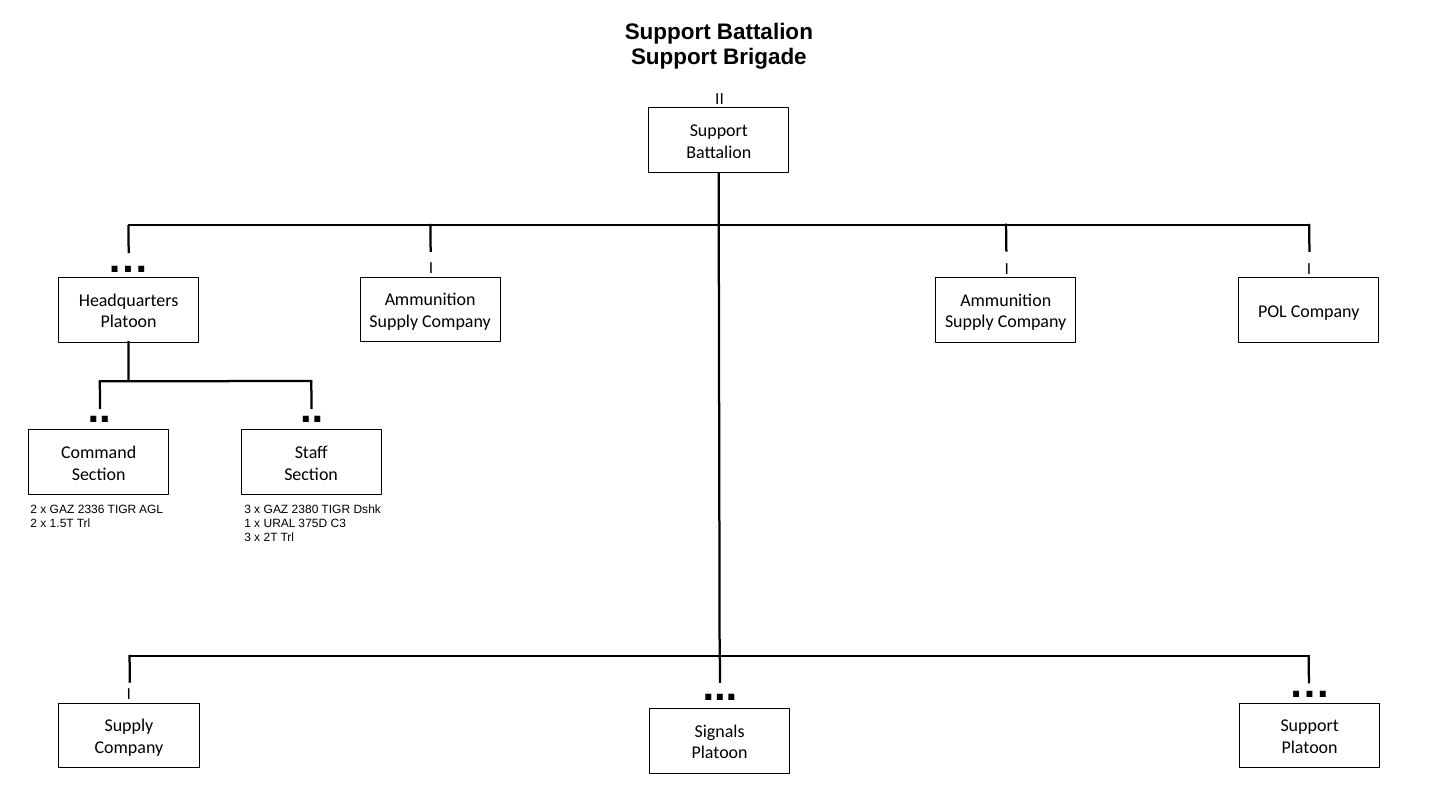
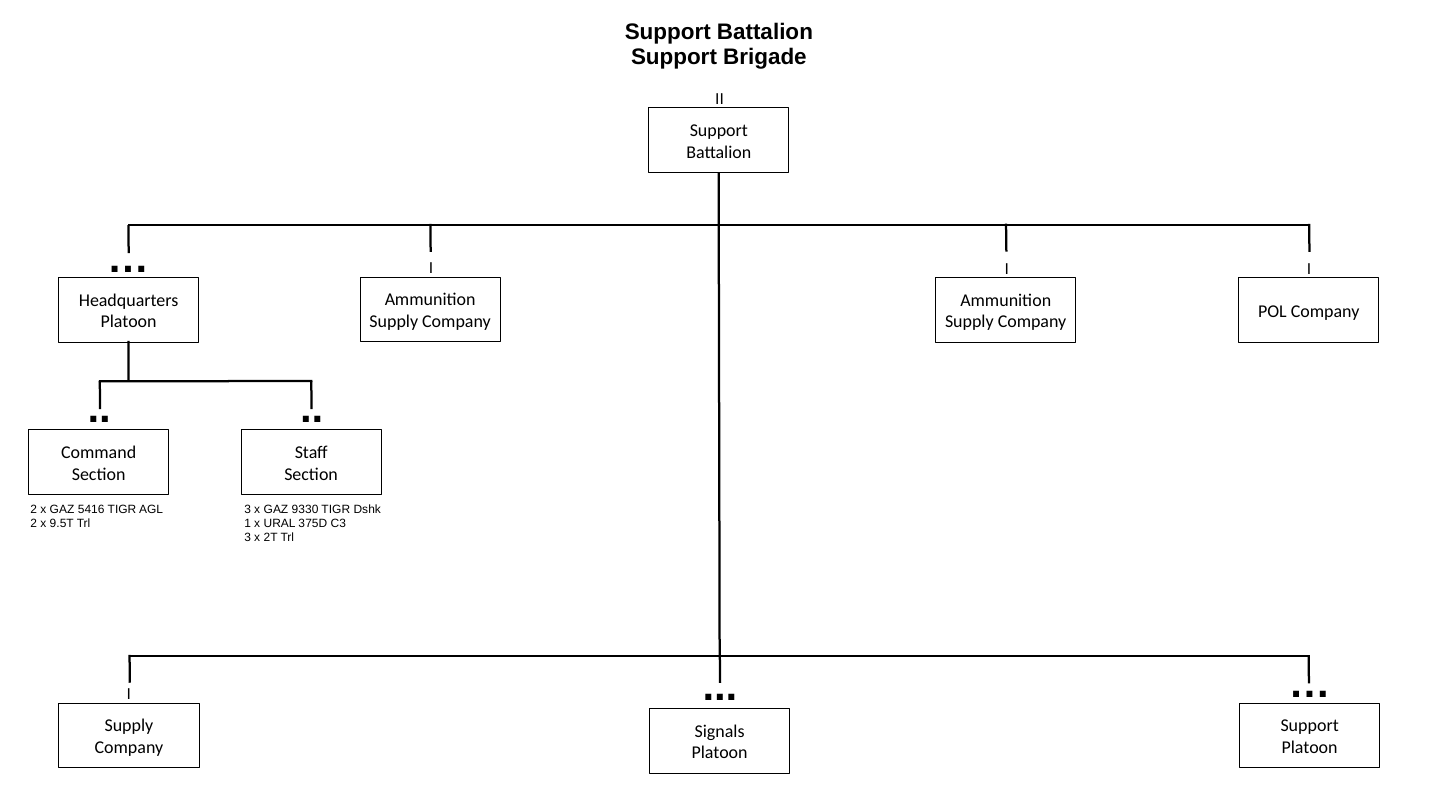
2336: 2336 -> 5416
2380: 2380 -> 9330
1.5T: 1.5T -> 9.5T
